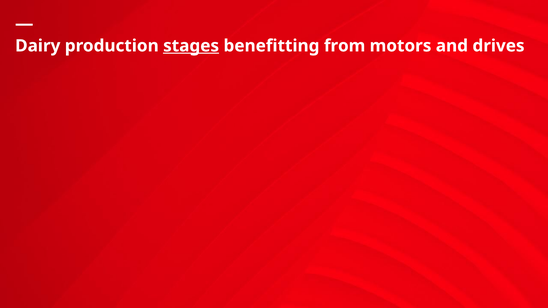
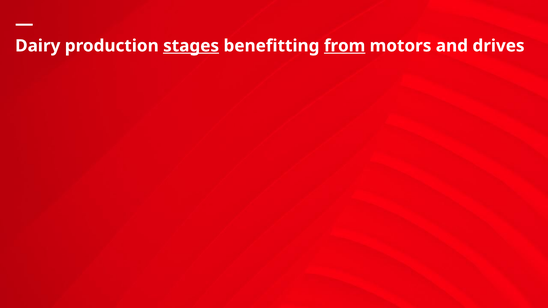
from underline: none -> present
